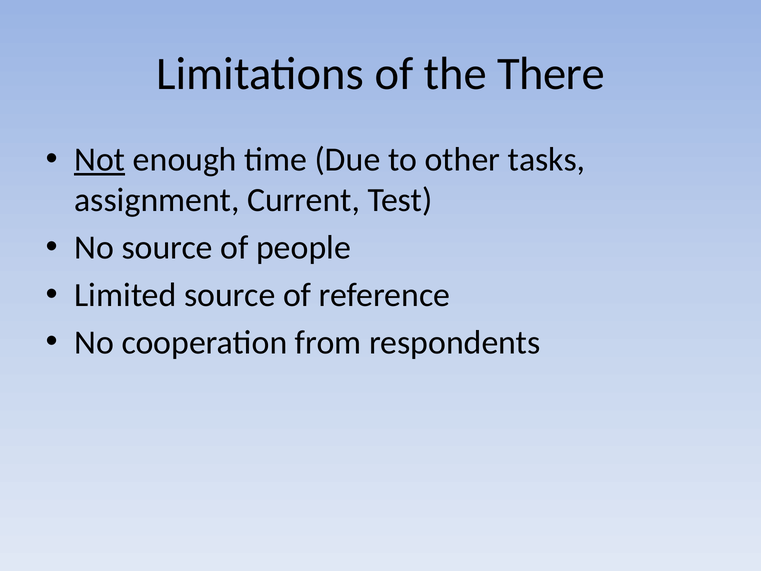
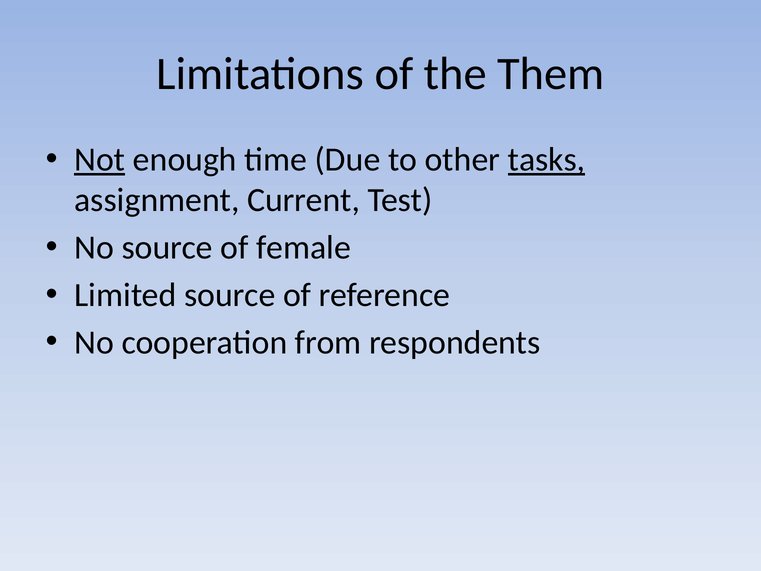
There: There -> Them
tasks underline: none -> present
people: people -> female
